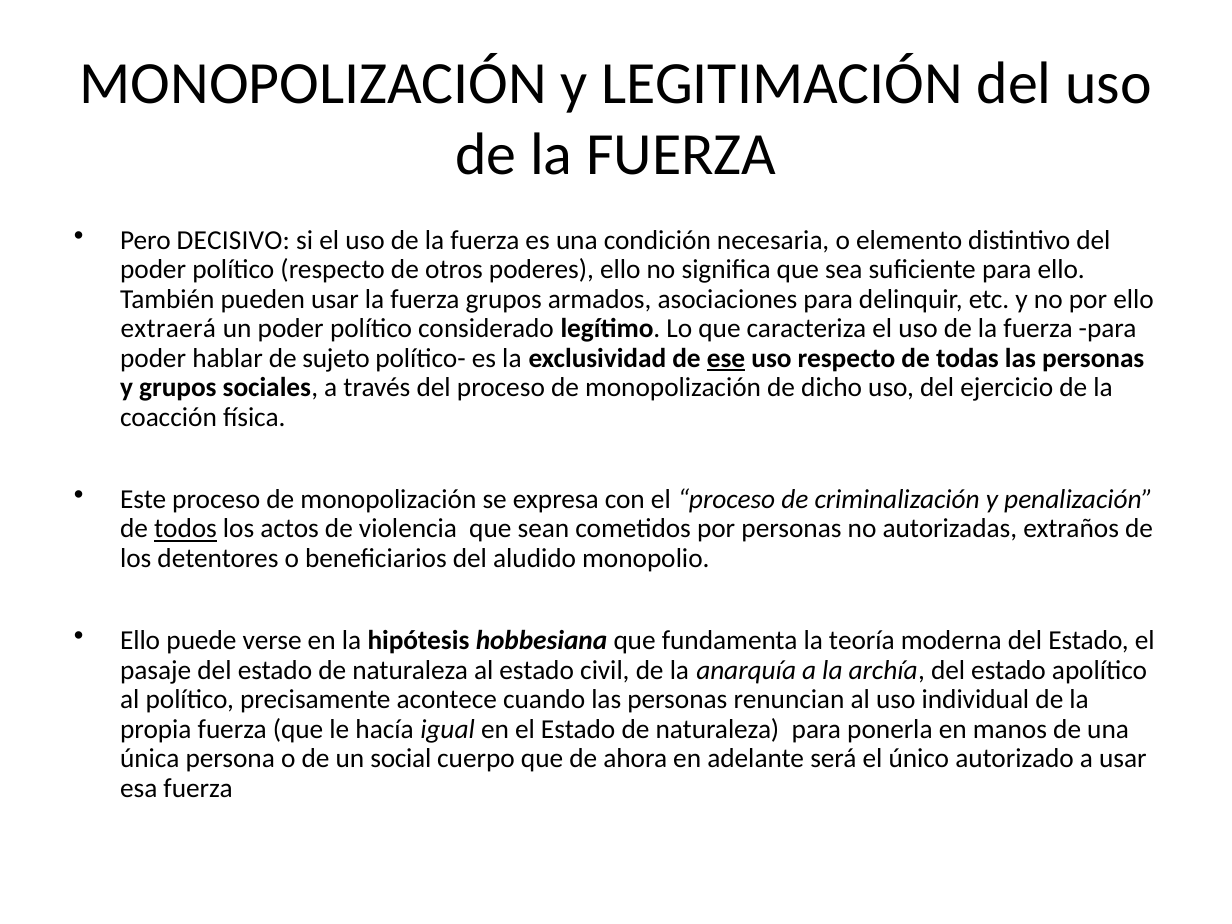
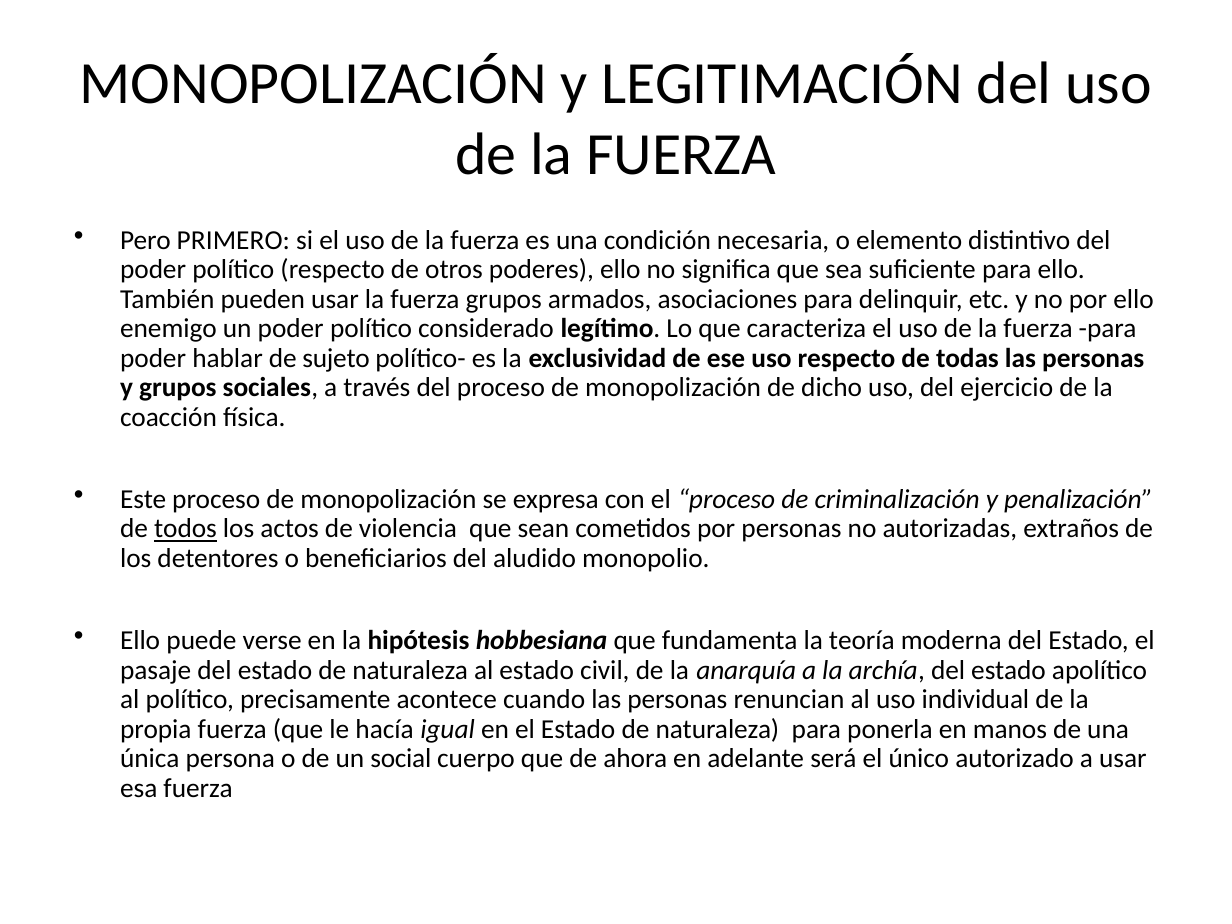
DECISIVO: DECISIVO -> PRIMERO
extraerá: extraerá -> enemigo
ese underline: present -> none
